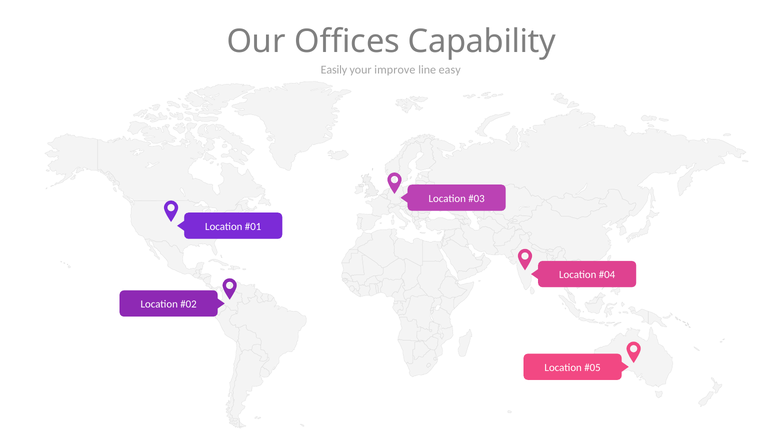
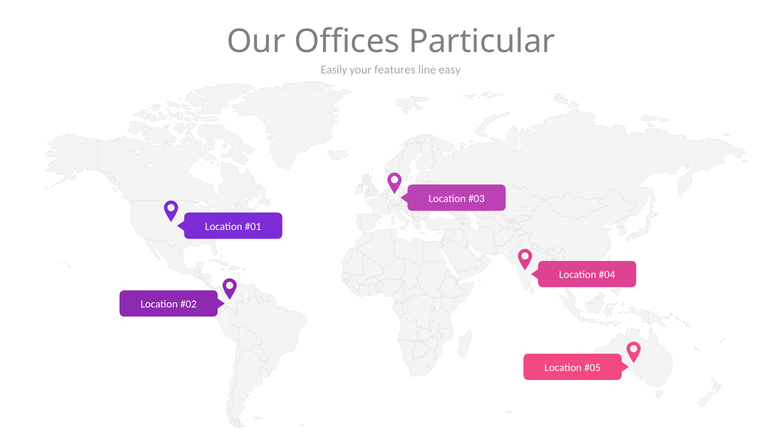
Capability: Capability -> Particular
improve: improve -> features
